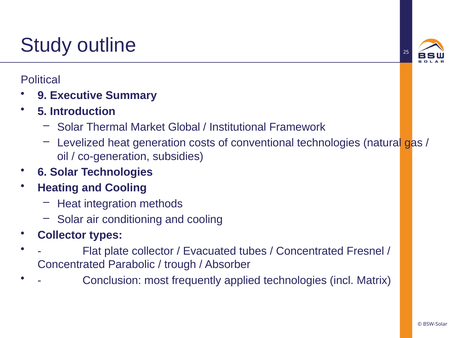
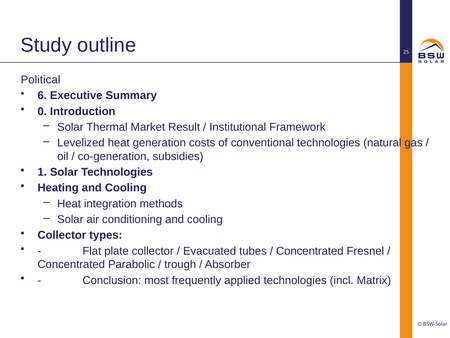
9: 9 -> 6
5: 5 -> 0
Global: Global -> Result
6: 6 -> 1
